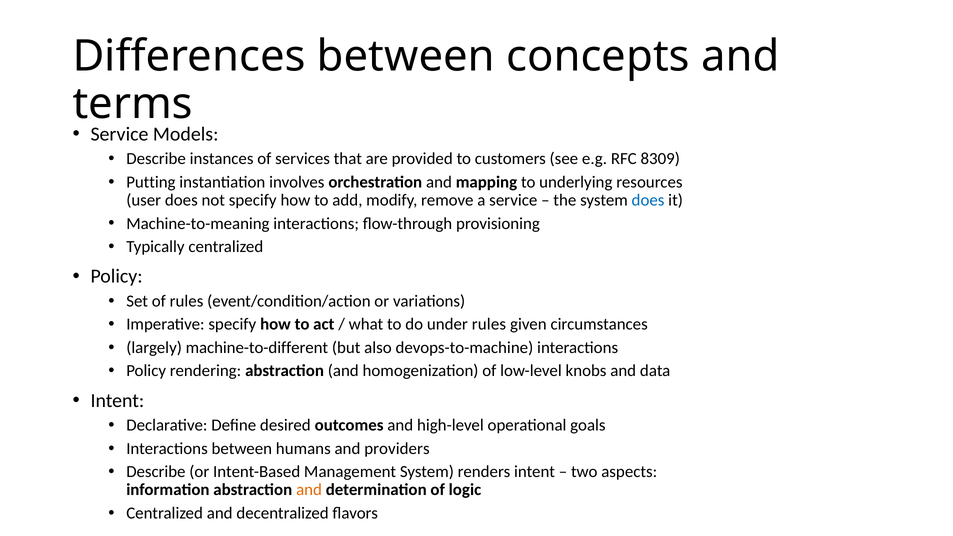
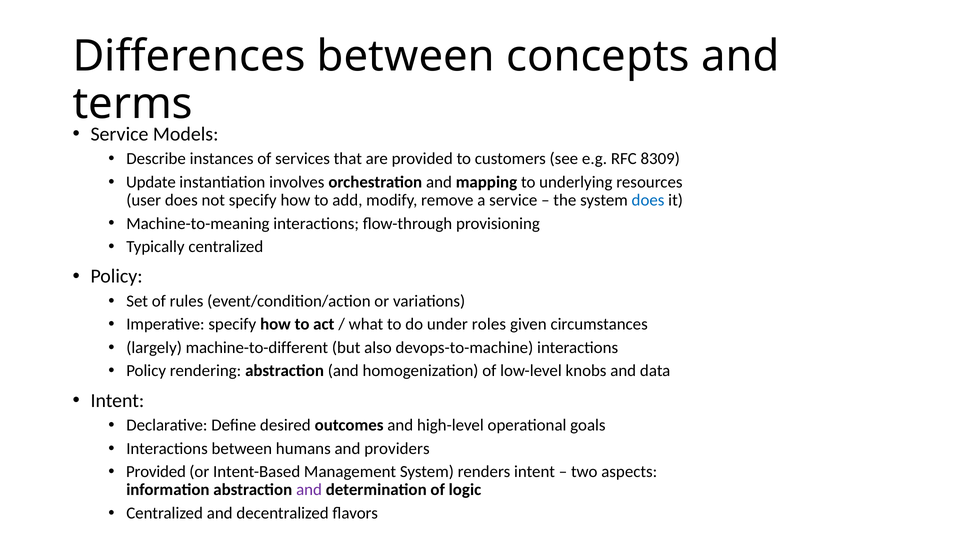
Putting: Putting -> Update
under rules: rules -> roles
Describe at (156, 472): Describe -> Provided
and at (309, 490) colour: orange -> purple
